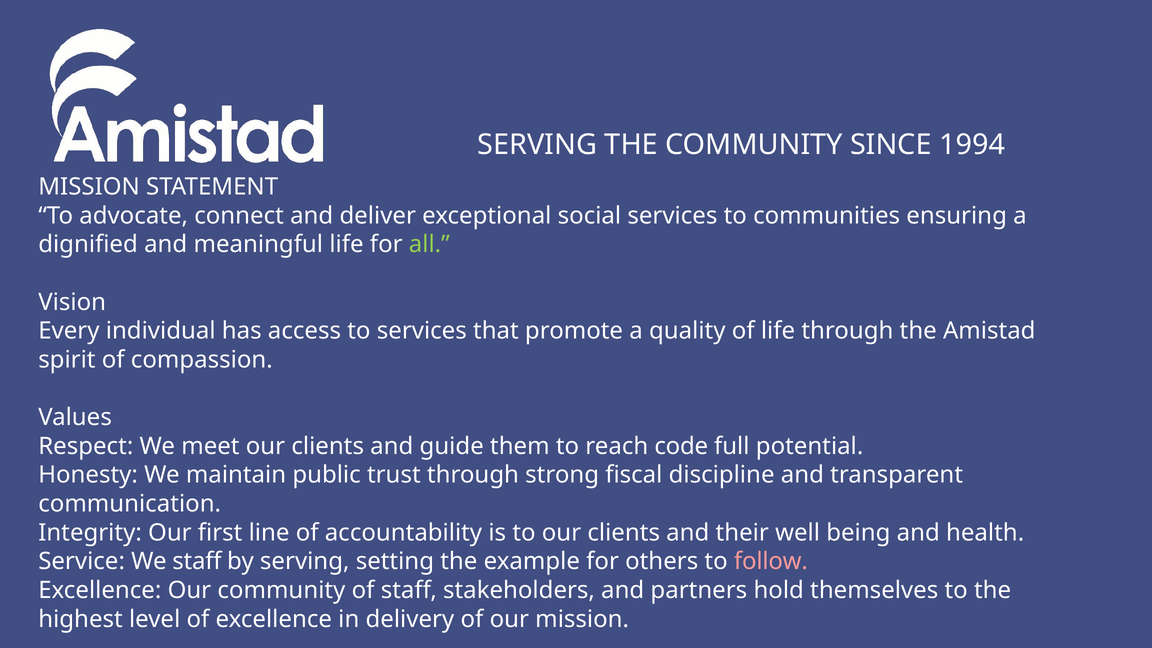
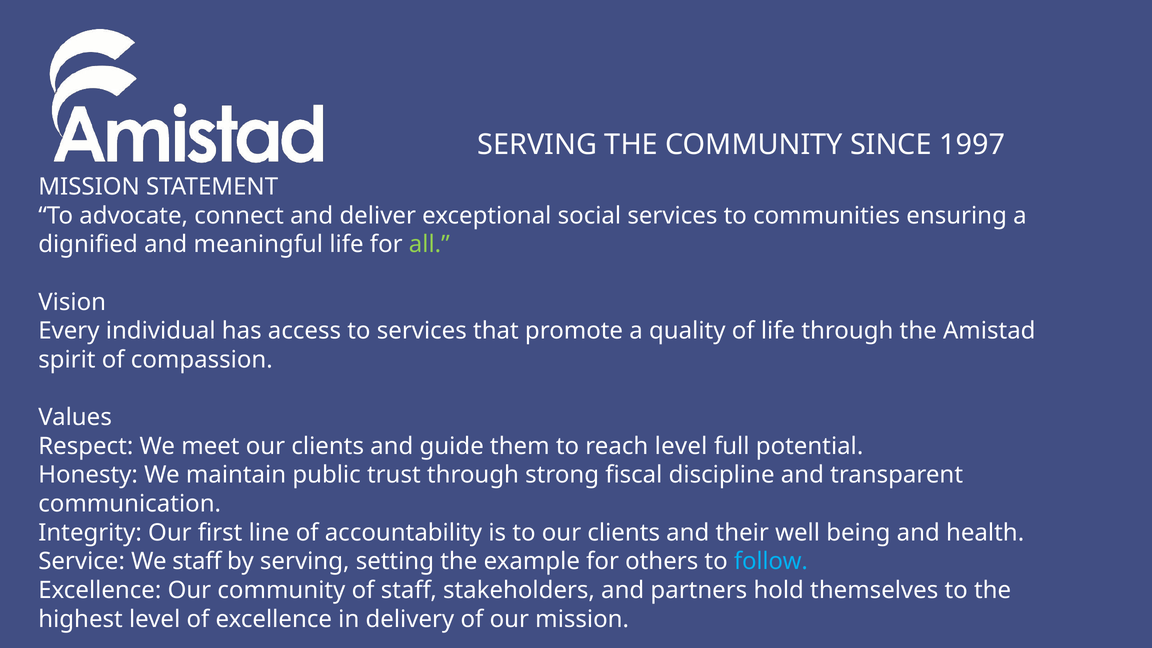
1994: 1994 -> 1997
reach code: code -> level
follow colour: pink -> light blue
